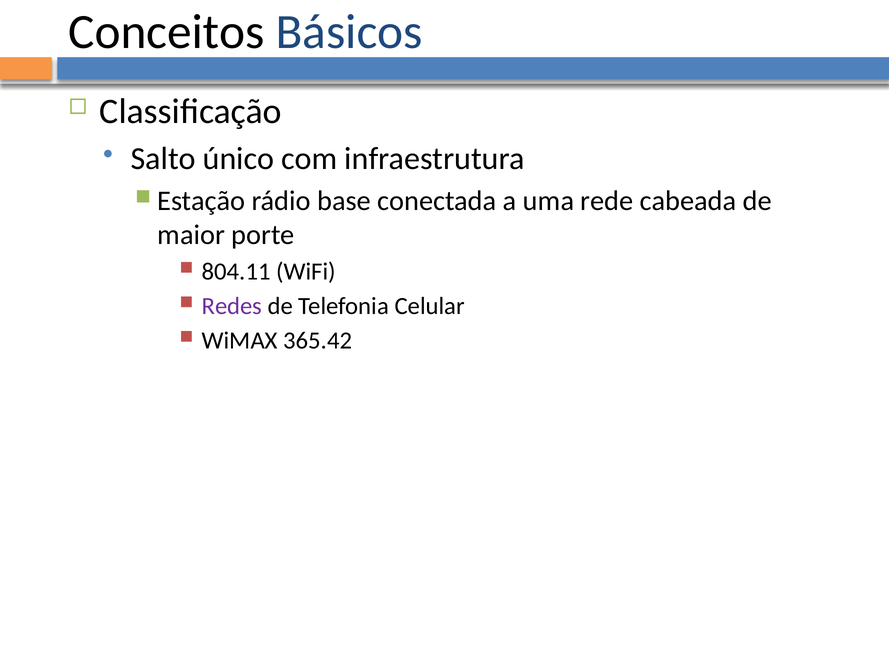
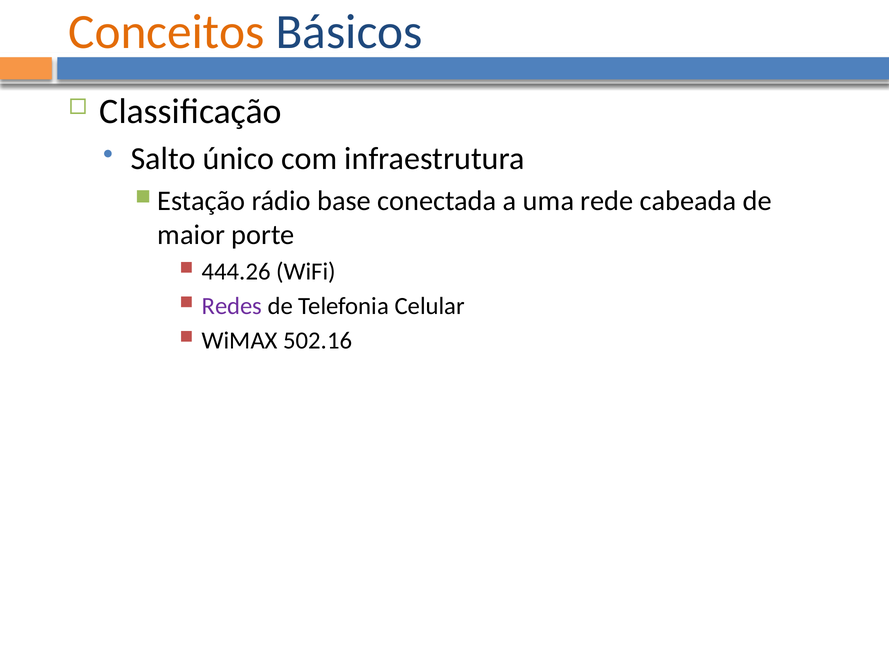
Conceitos colour: black -> orange
804.11: 804.11 -> 444.26
365.42: 365.42 -> 502.16
